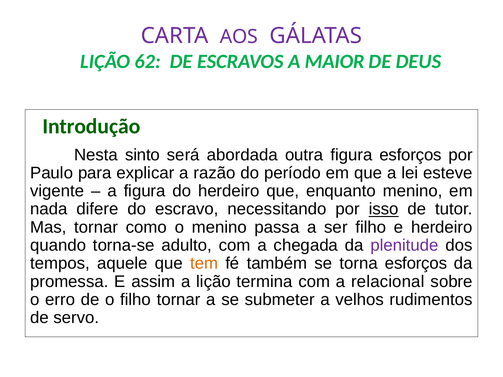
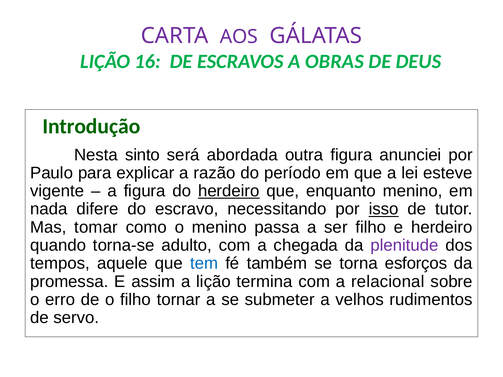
62: 62 -> 16
MAIOR: MAIOR -> OBRAS
figura esforços: esforços -> anunciei
herdeiro at (229, 191) underline: none -> present
Mas tornar: tornar -> tomar
tem colour: orange -> blue
